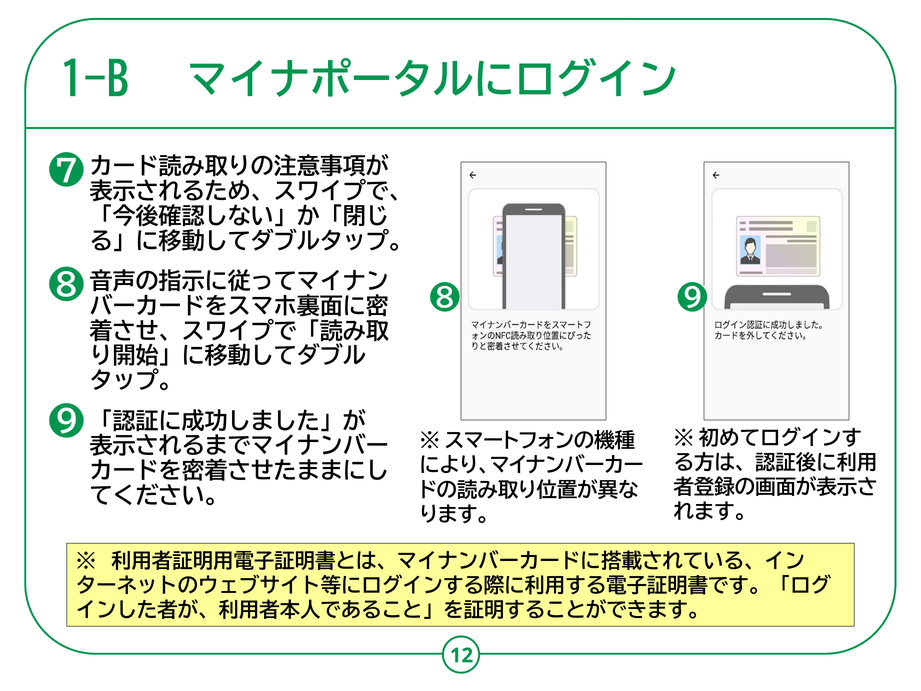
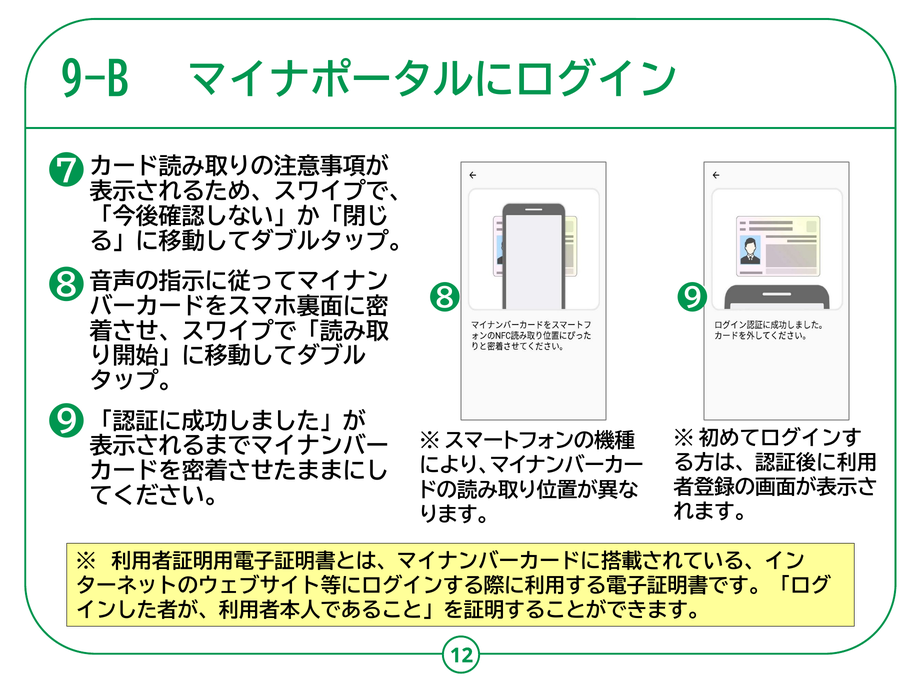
1-B: 1-B -> 9-B
